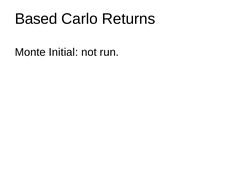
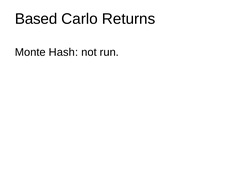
Initial: Initial -> Hash
